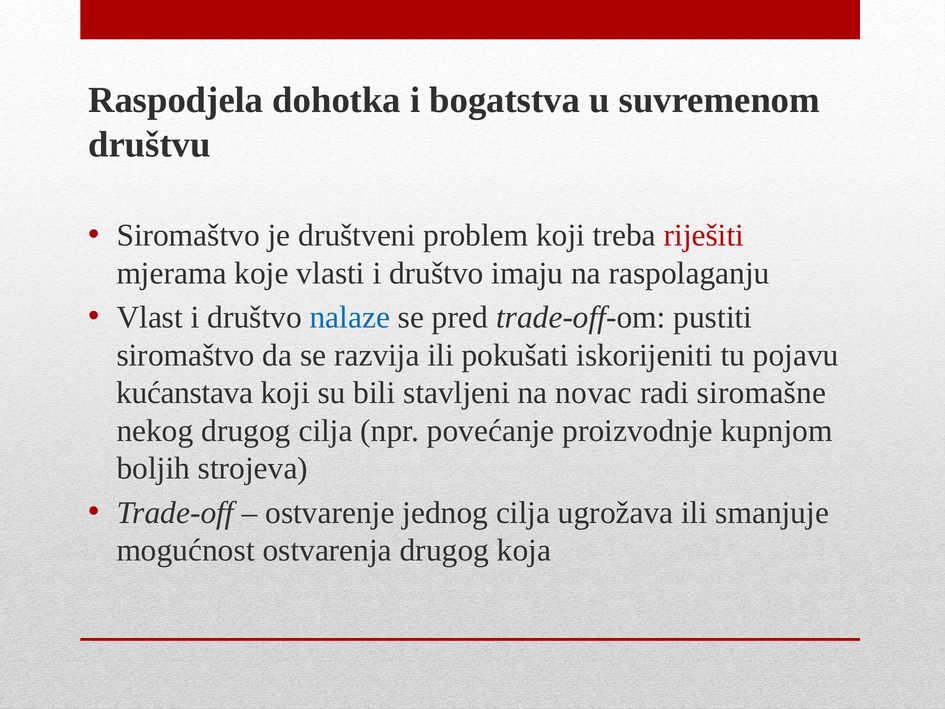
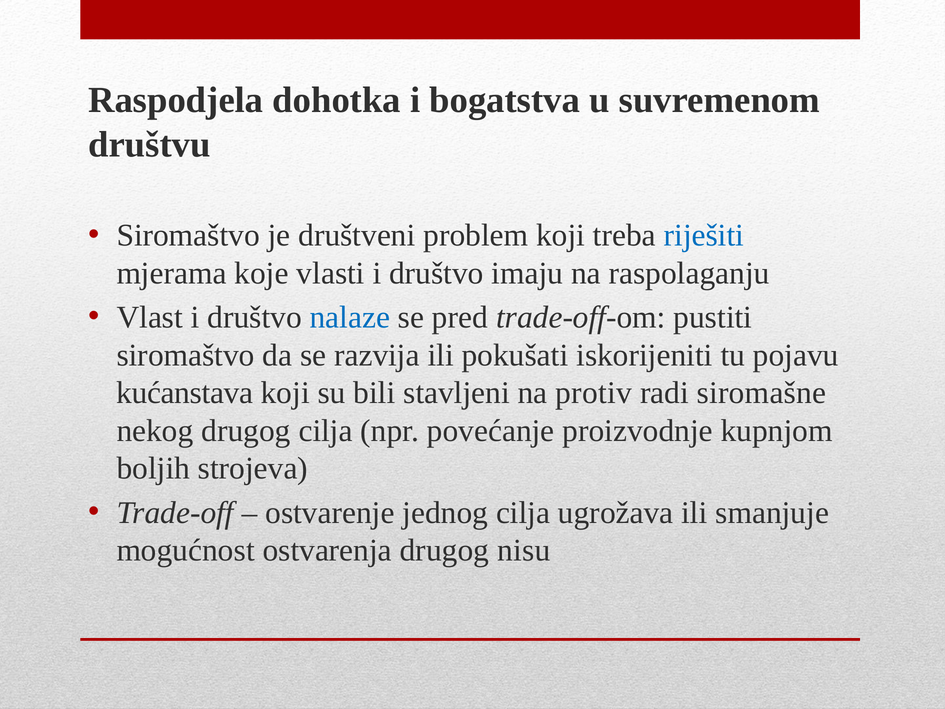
riješiti colour: red -> blue
novac: novac -> protiv
koja: koja -> nisu
